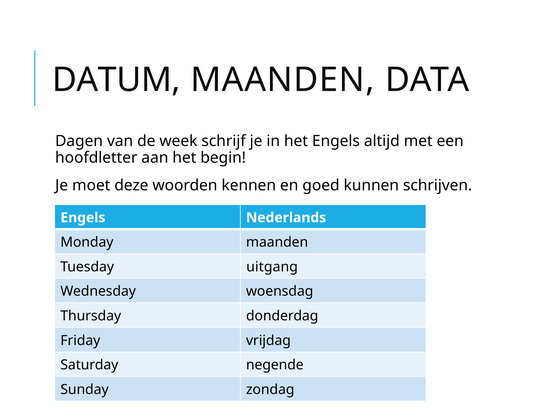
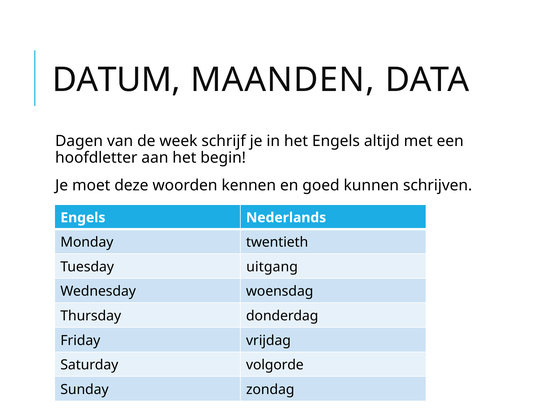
Monday maanden: maanden -> twentieth
negende: negende -> volgorde
